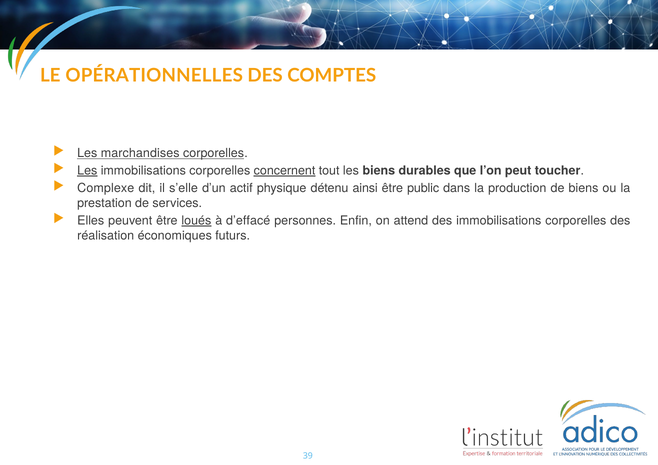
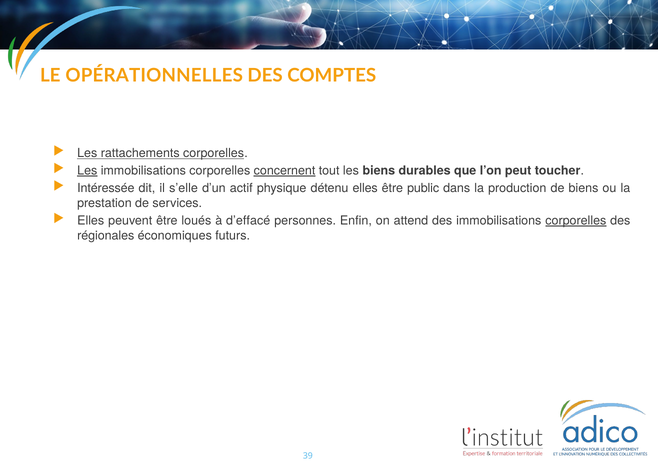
marchandises: marchandises -> rattachements
Complexe: Complexe -> Intéressée
détenu ainsi: ainsi -> elles
loués underline: present -> none
corporelles at (576, 221) underline: none -> present
réalisation: réalisation -> régionales
